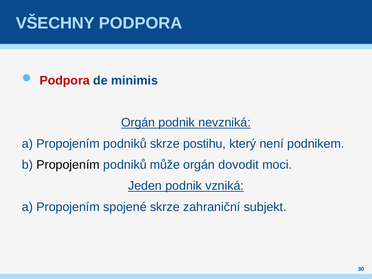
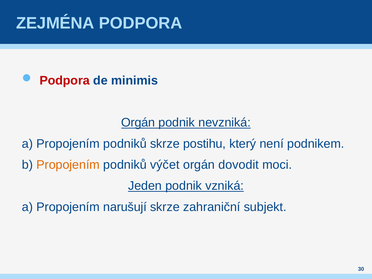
VŠECHNY: VŠECHNY -> ZEJMÉNA
Propojením at (68, 165) colour: black -> orange
může: může -> výčet
spojené: spojené -> narušují
